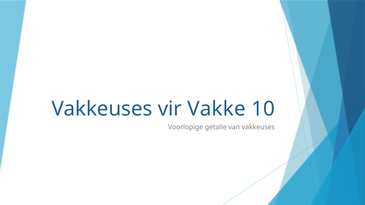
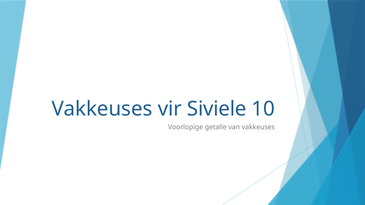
Vakke: Vakke -> Siviele
